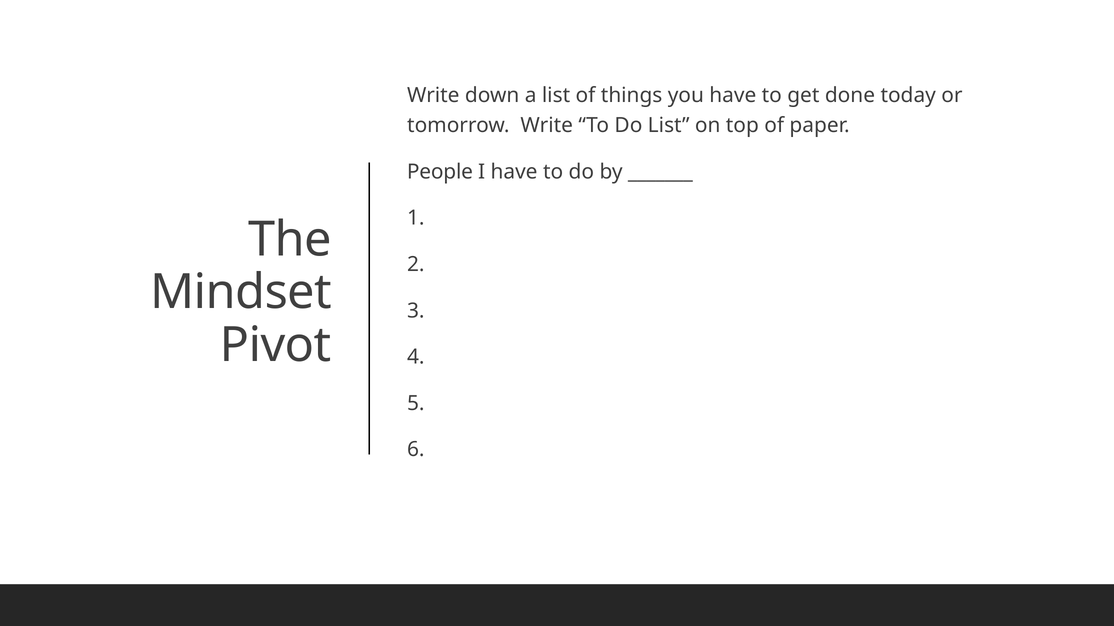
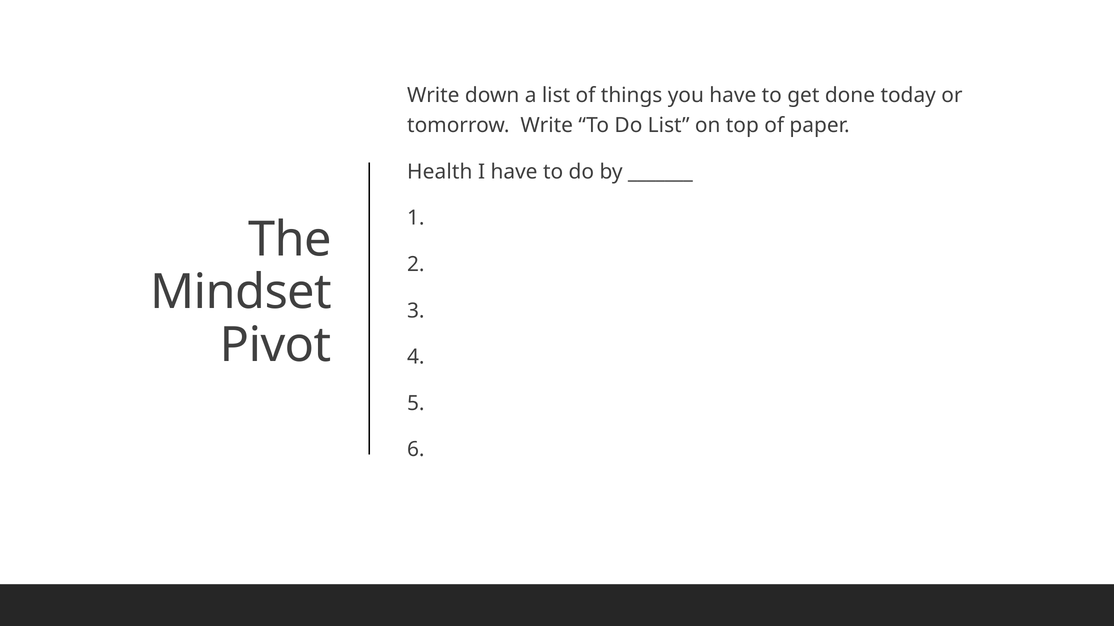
People: People -> Health
